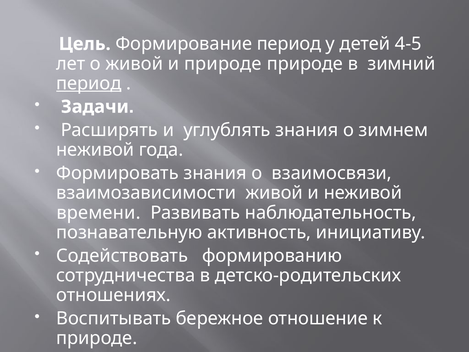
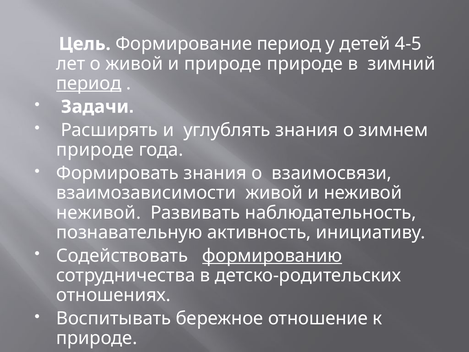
неживой at (95, 150): неживой -> природе
времени at (99, 213): времени -> неживой
формированию underline: none -> present
